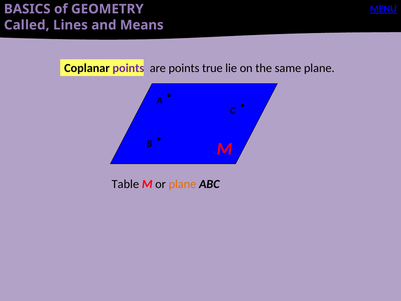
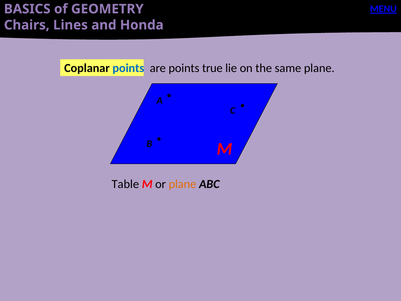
Called: Called -> Chairs
Means: Means -> Honda
points at (128, 68) colour: purple -> blue
